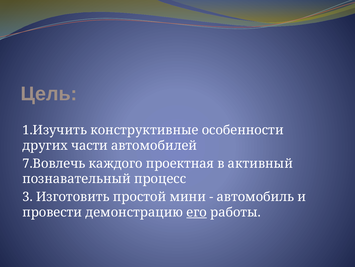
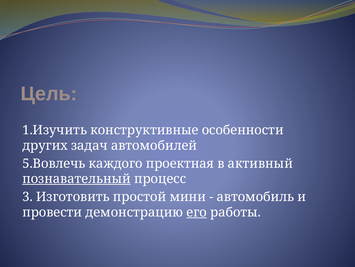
части: части -> задач
7.Вовлечь: 7.Вовлечь -> 5.Вовлечь
познавательный underline: none -> present
